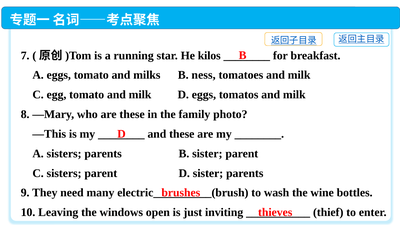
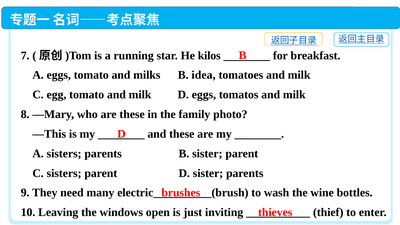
ness: ness -> idea
